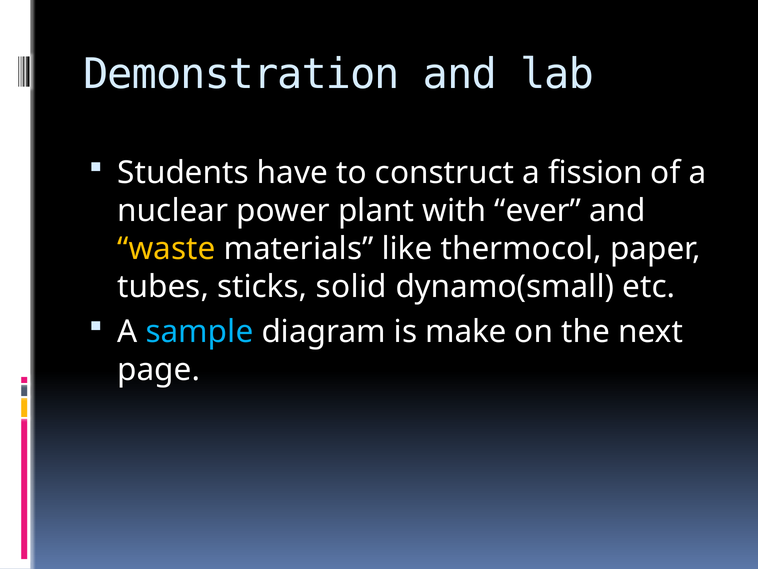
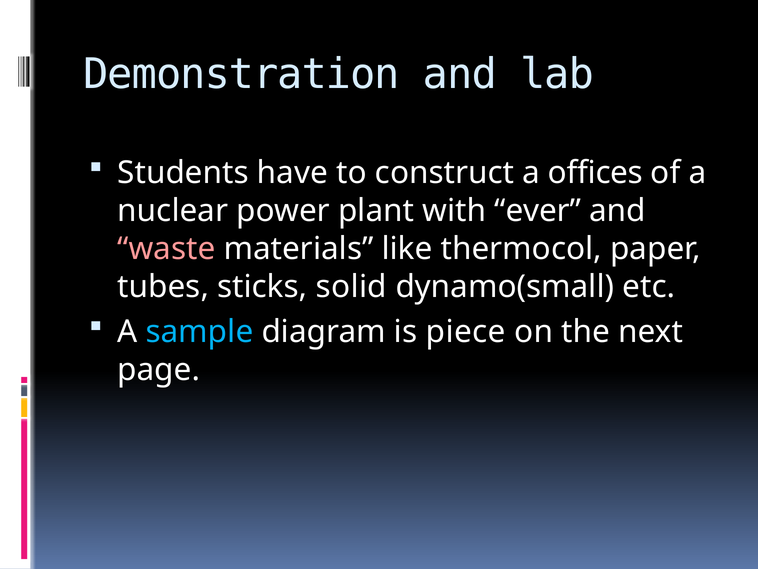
fission: fission -> offices
waste colour: yellow -> pink
make: make -> piece
